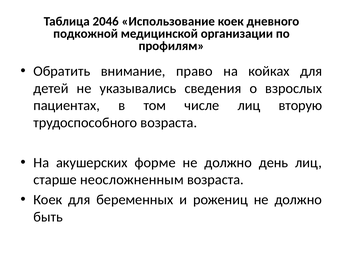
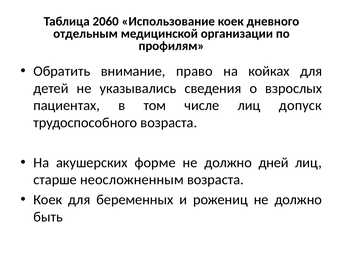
2046: 2046 -> 2060
подкожной: подкожной -> отдельным
вторую: вторую -> допуск
день: день -> дней
